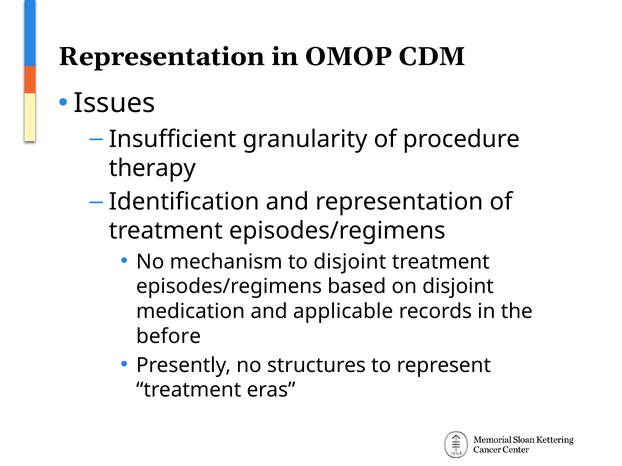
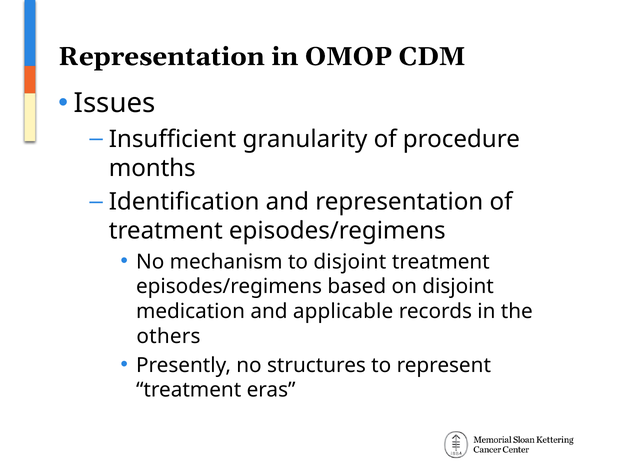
therapy: therapy -> months
before: before -> others
